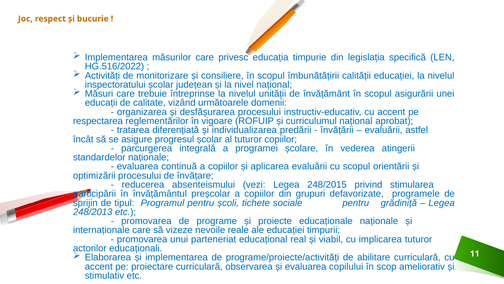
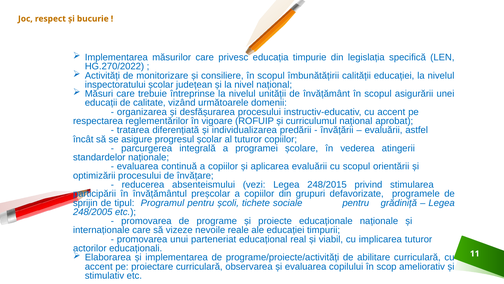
HG.516/2022: HG.516/2022 -> HG.270/2022
248/2013: 248/2013 -> 248/2005
